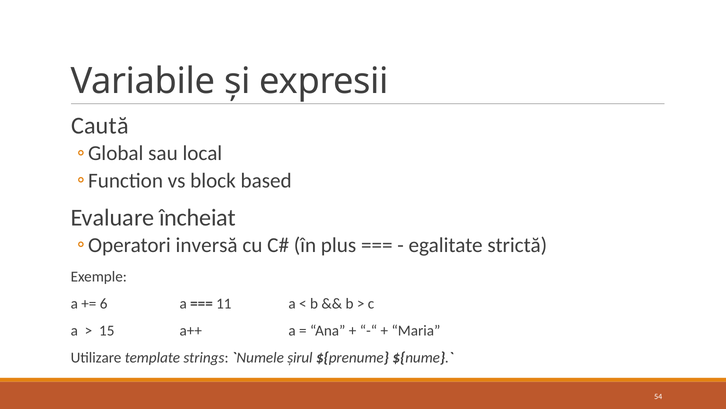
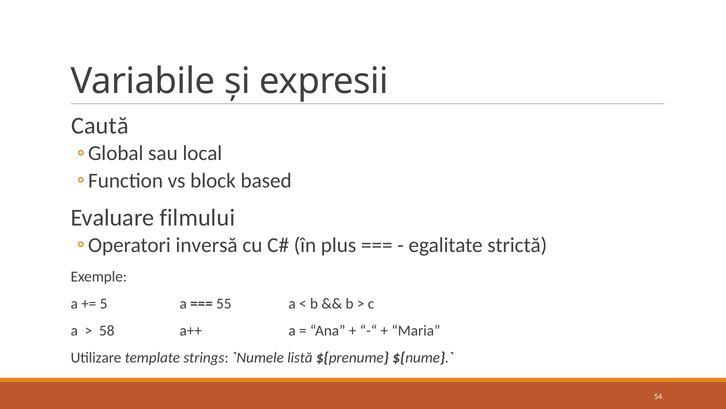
încheiat: încheiat -> filmului
6: 6 -> 5
11: 11 -> 55
15: 15 -> 58
șirul: șirul -> listă
